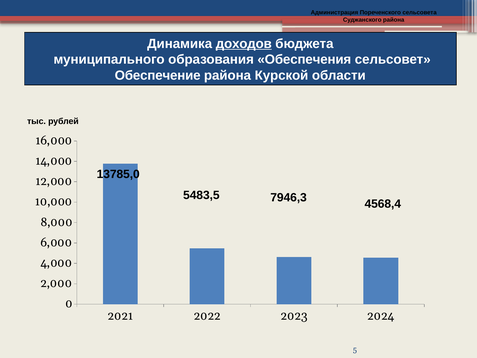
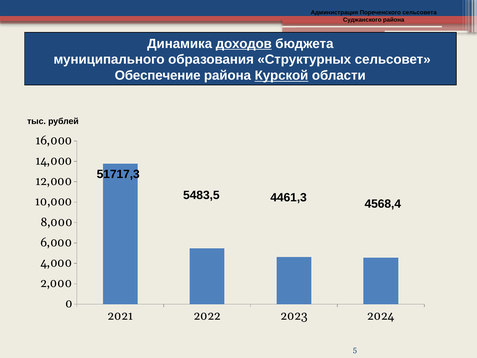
Обеспечения: Обеспечения -> Структурных
Курской underline: none -> present
13785,0: 13785,0 -> 51717,3
7946,3: 7946,3 -> 4461,3
